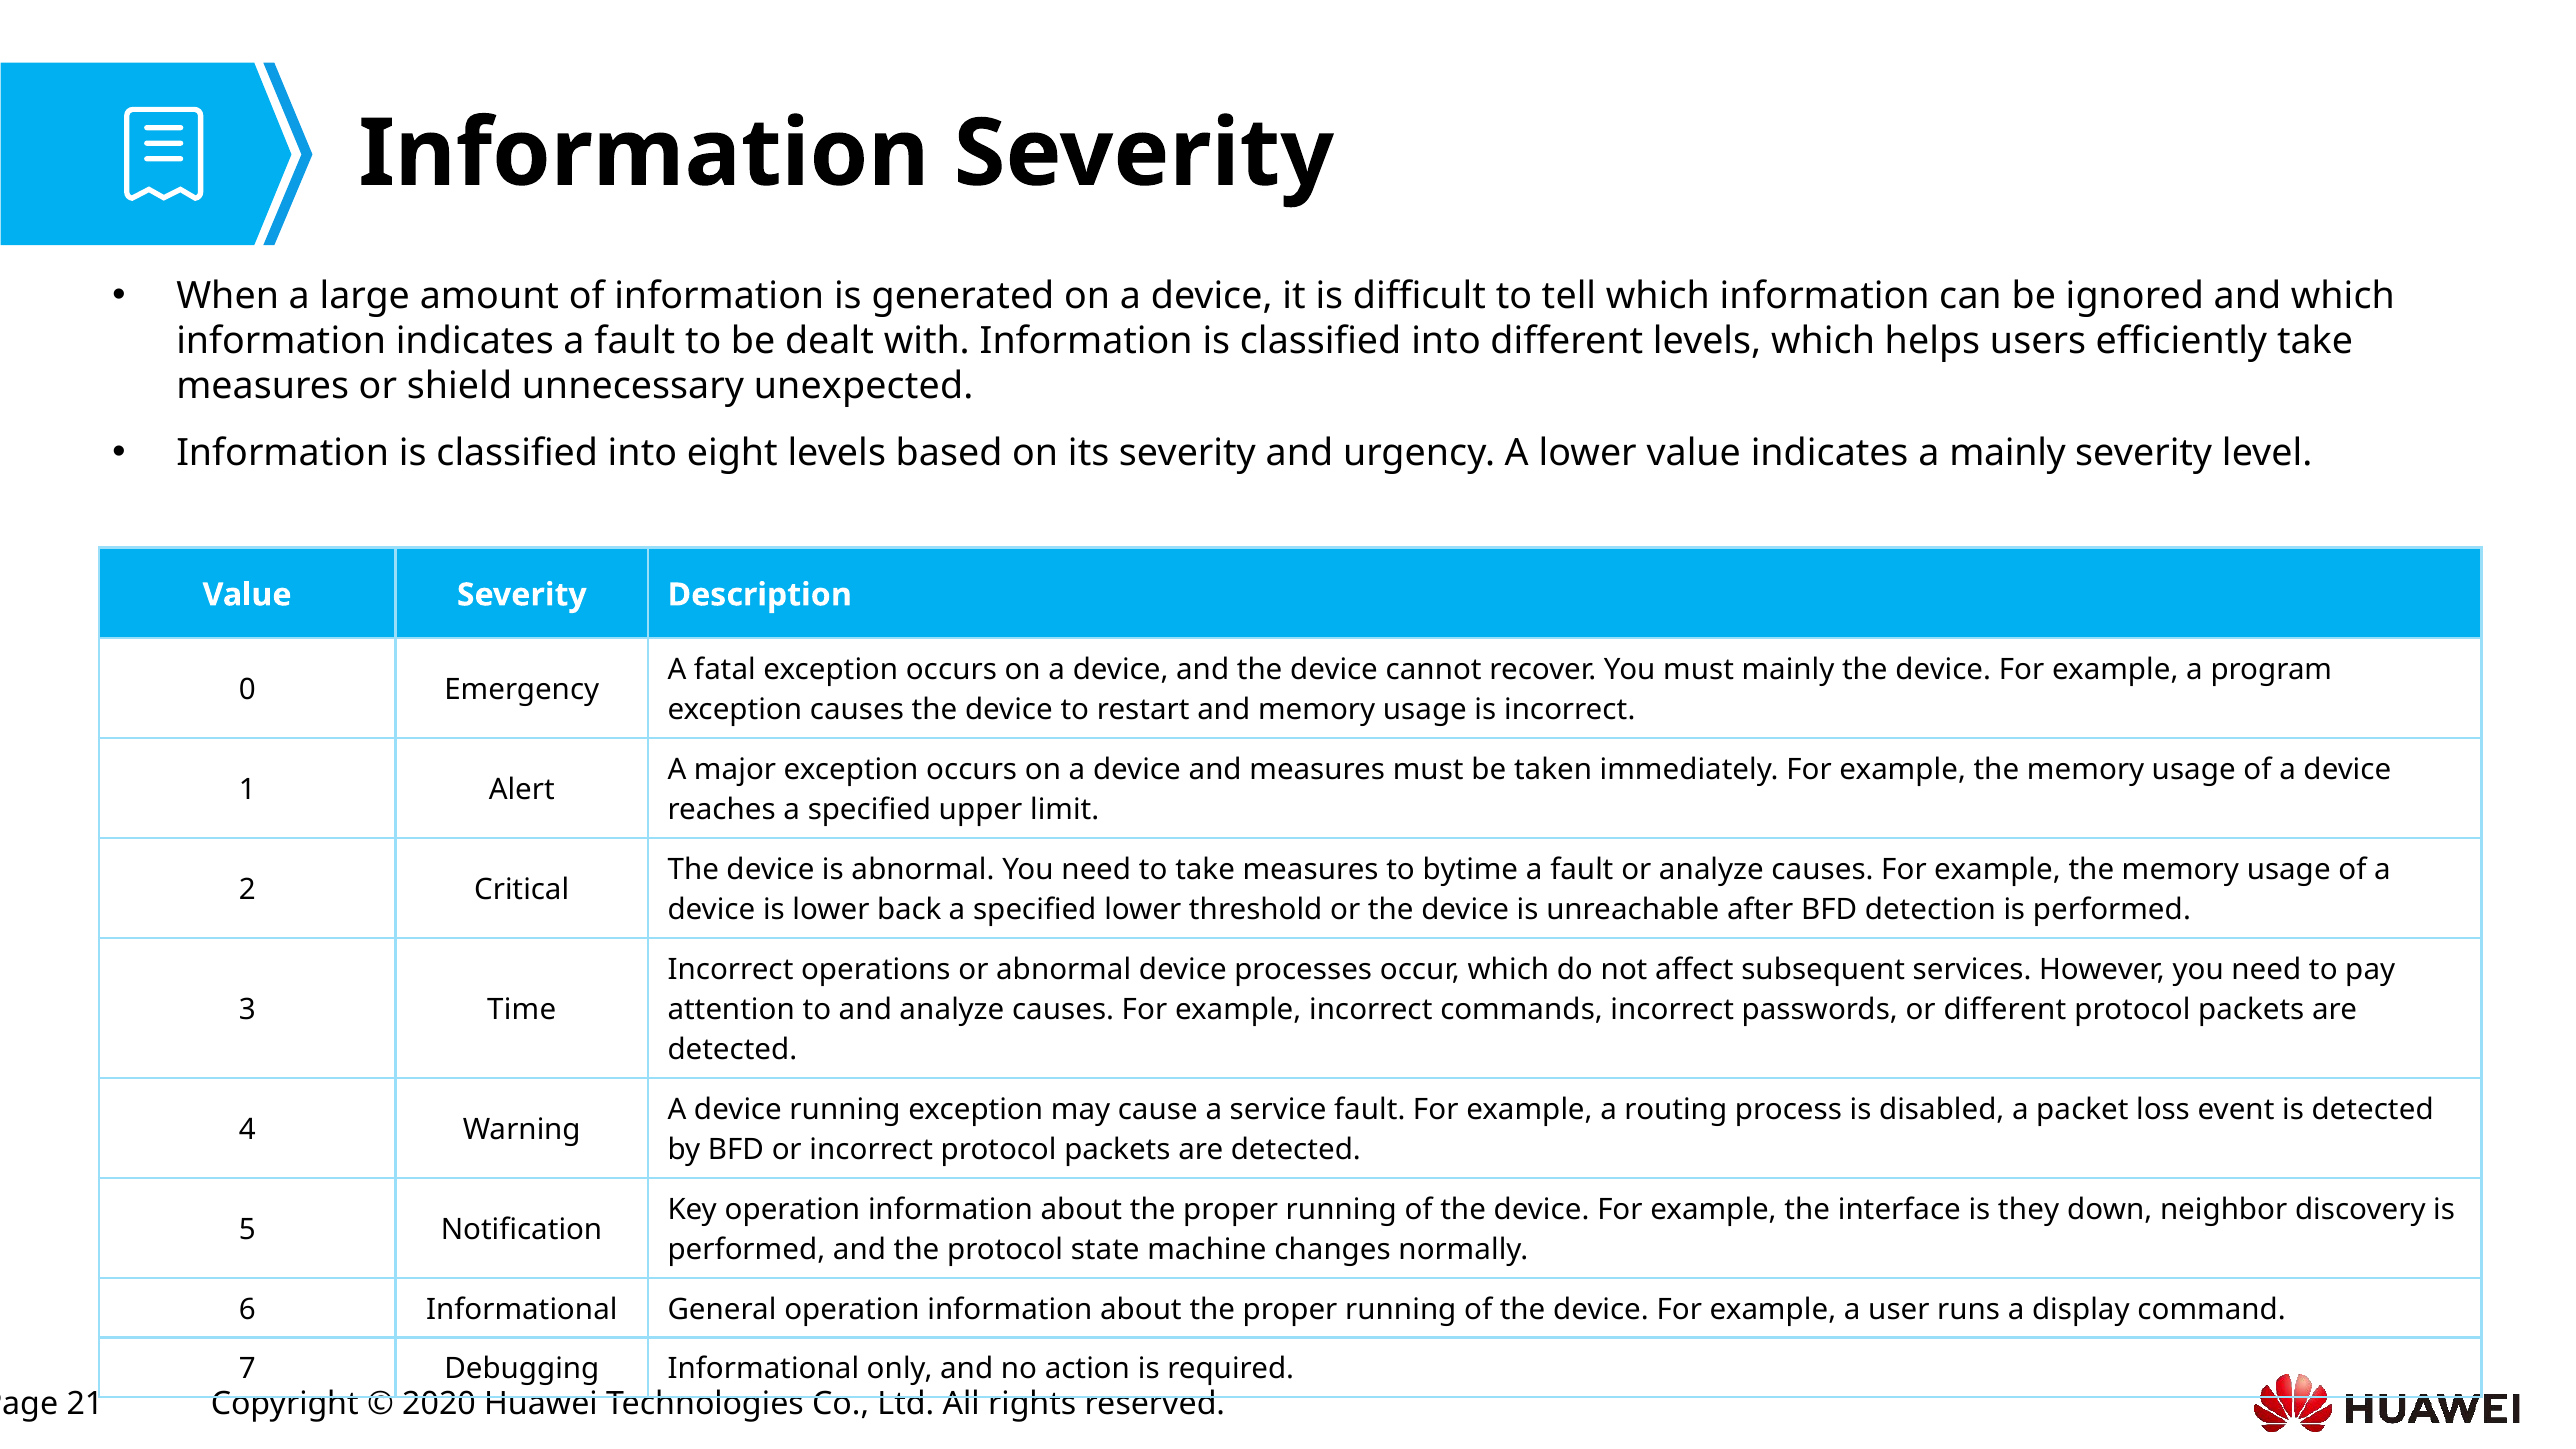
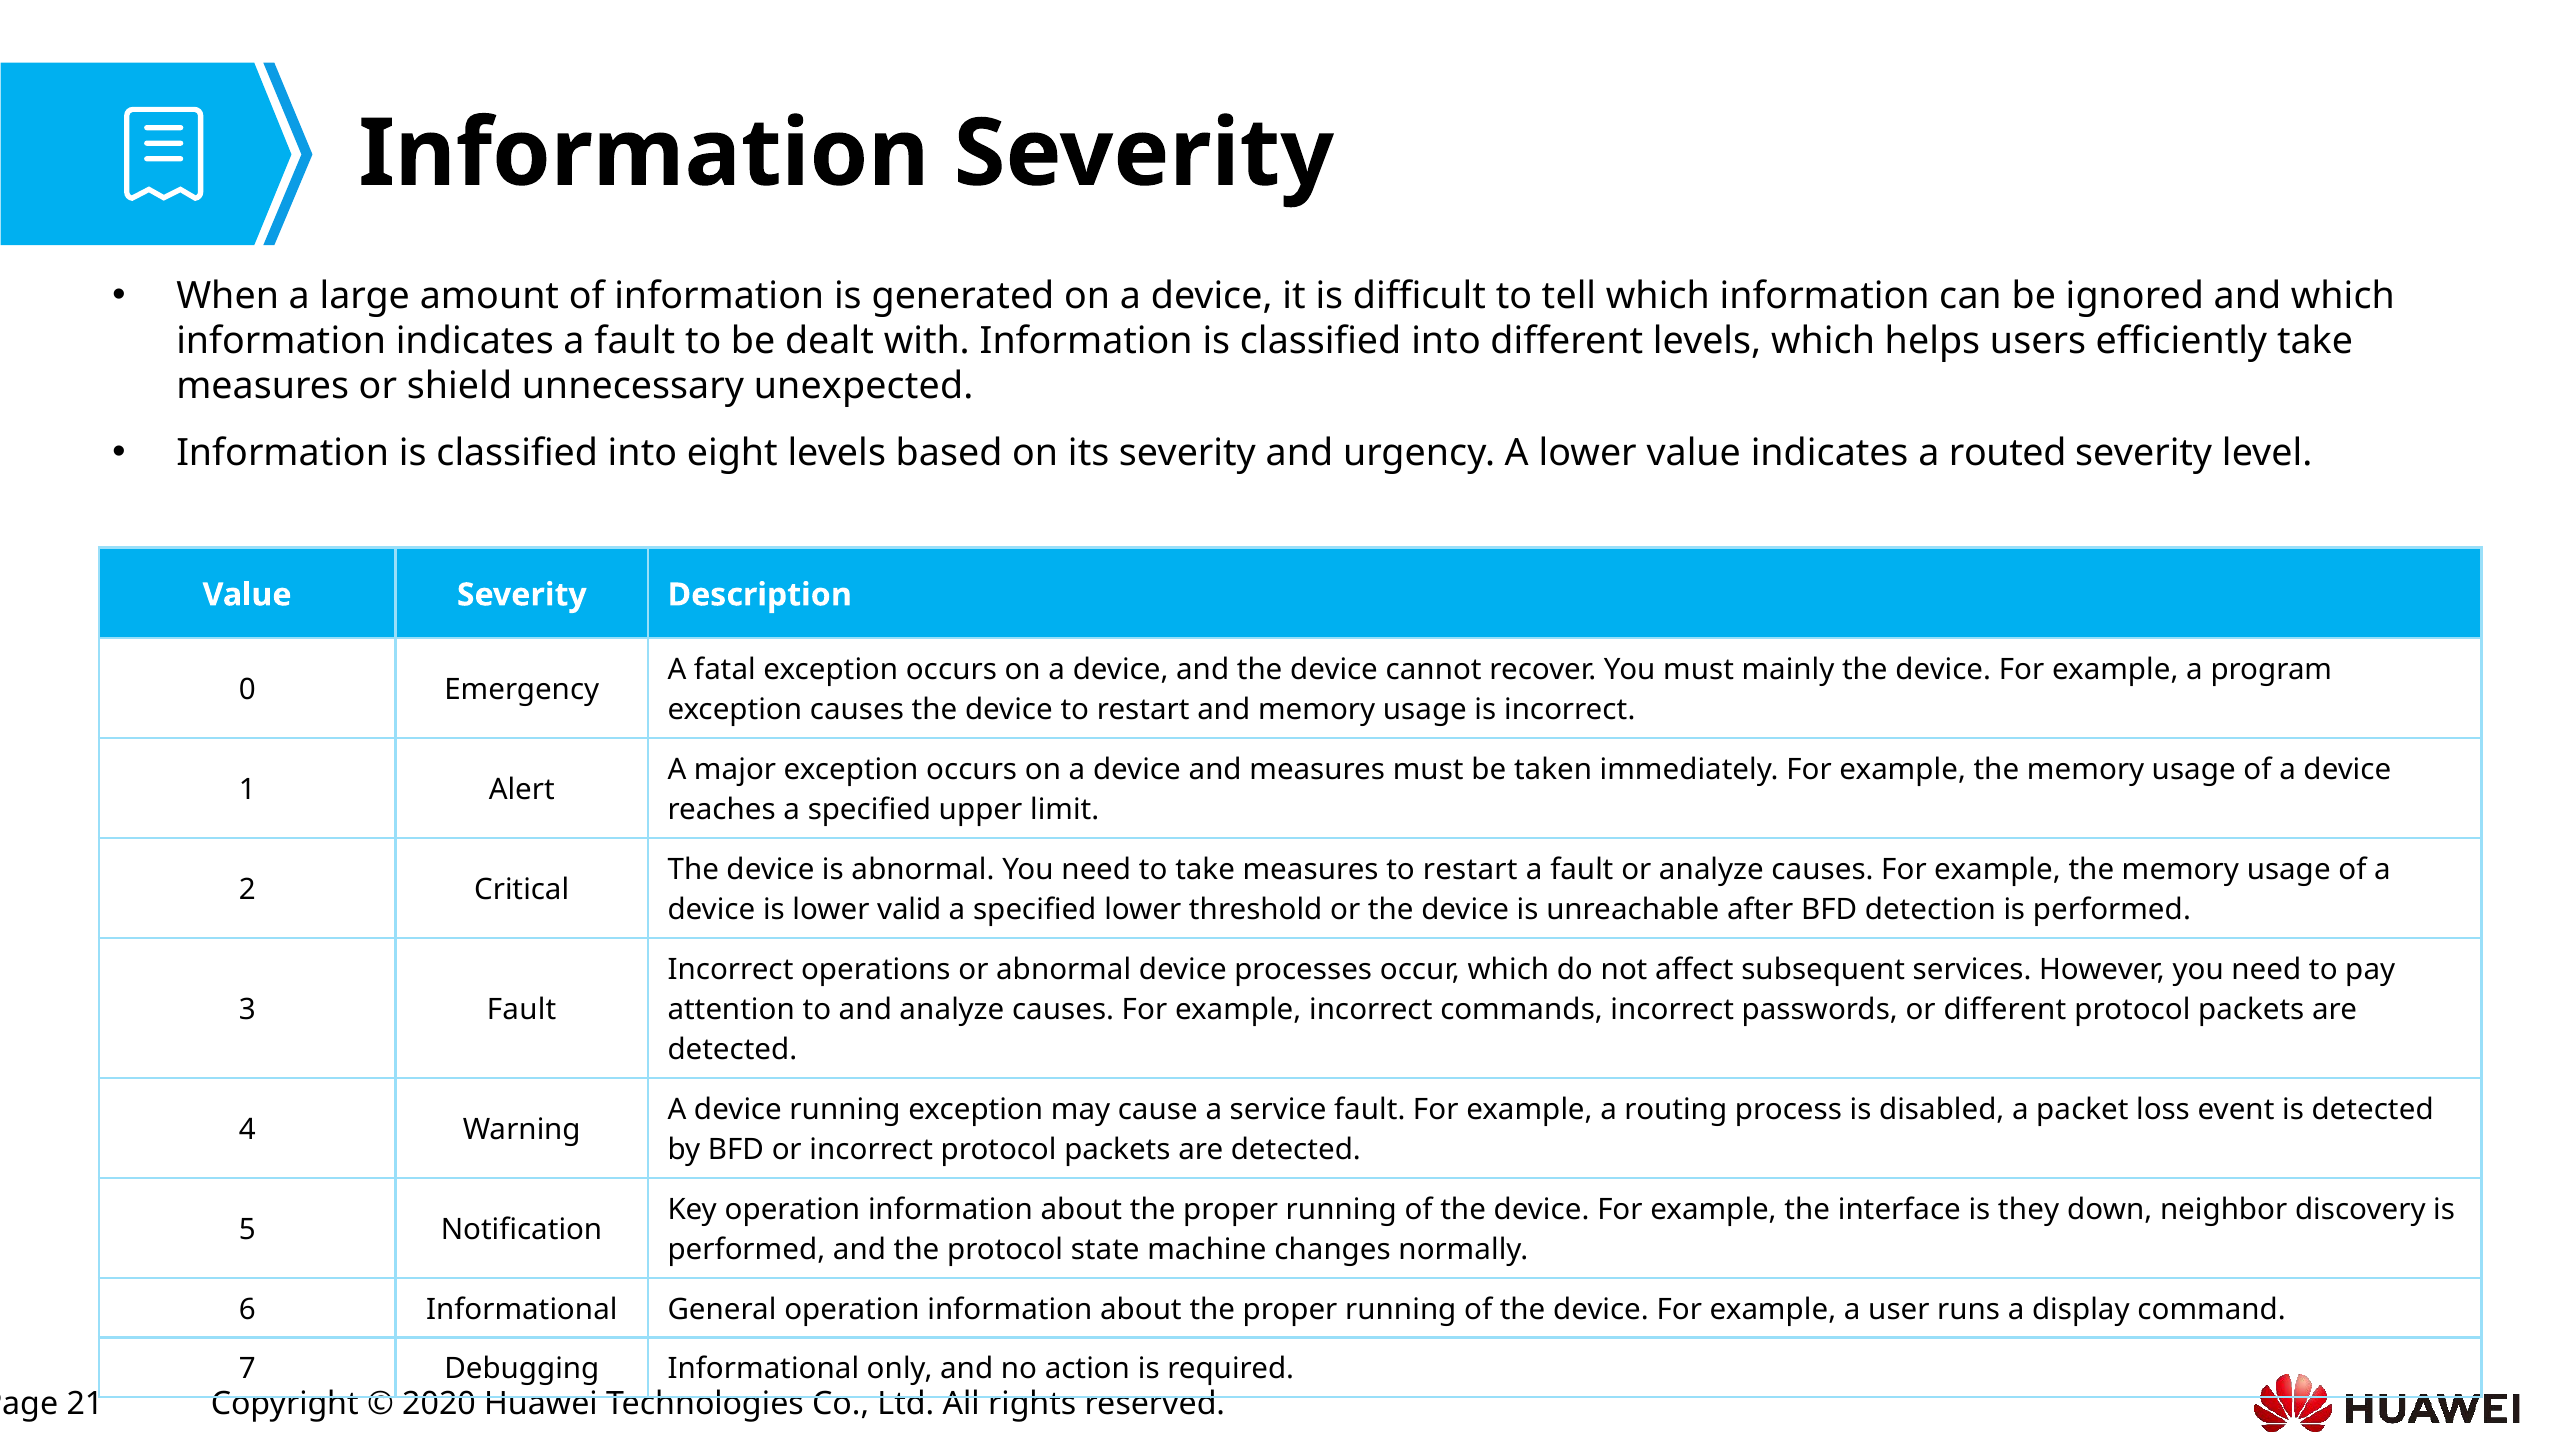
a mainly: mainly -> routed
measures to bytime: bytime -> restart
back: back -> valid
3 Time: Time -> Fault
